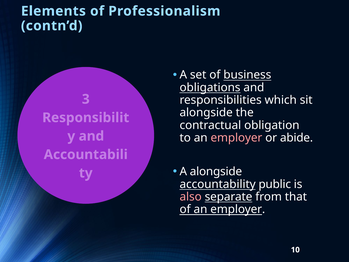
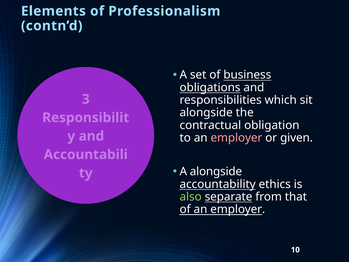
abide: abide -> given
public: public -> ethics
also colour: pink -> light green
